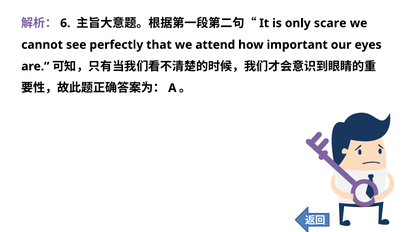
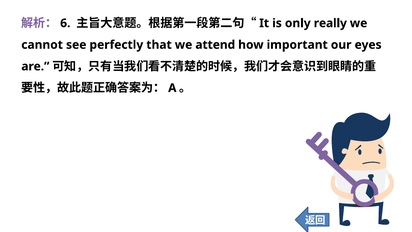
scare: scare -> really
